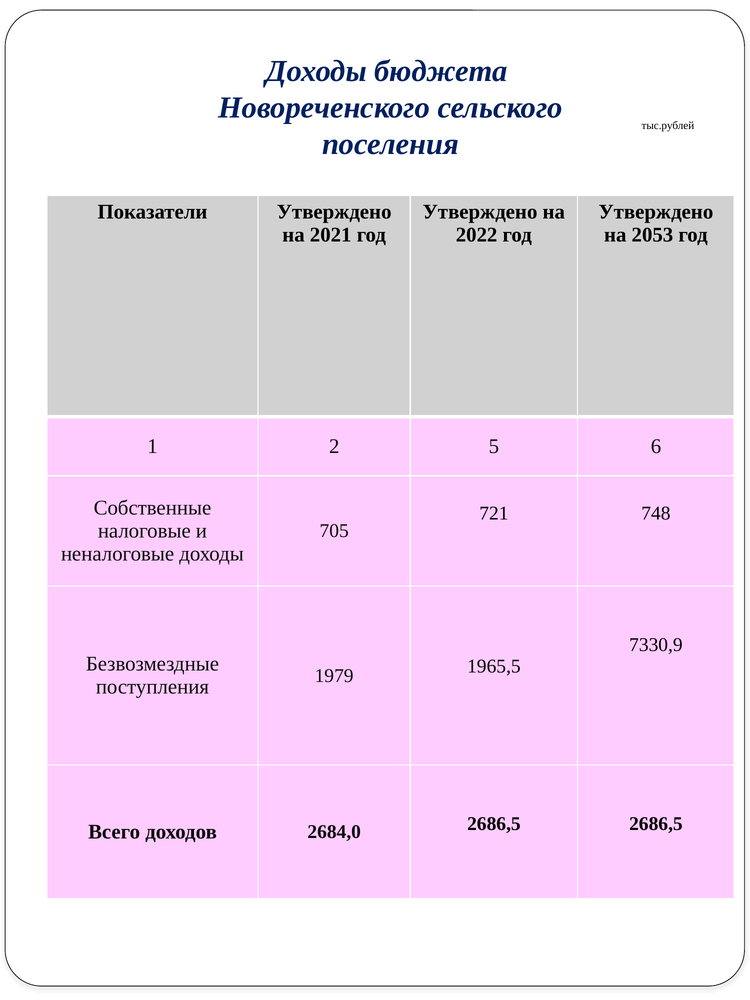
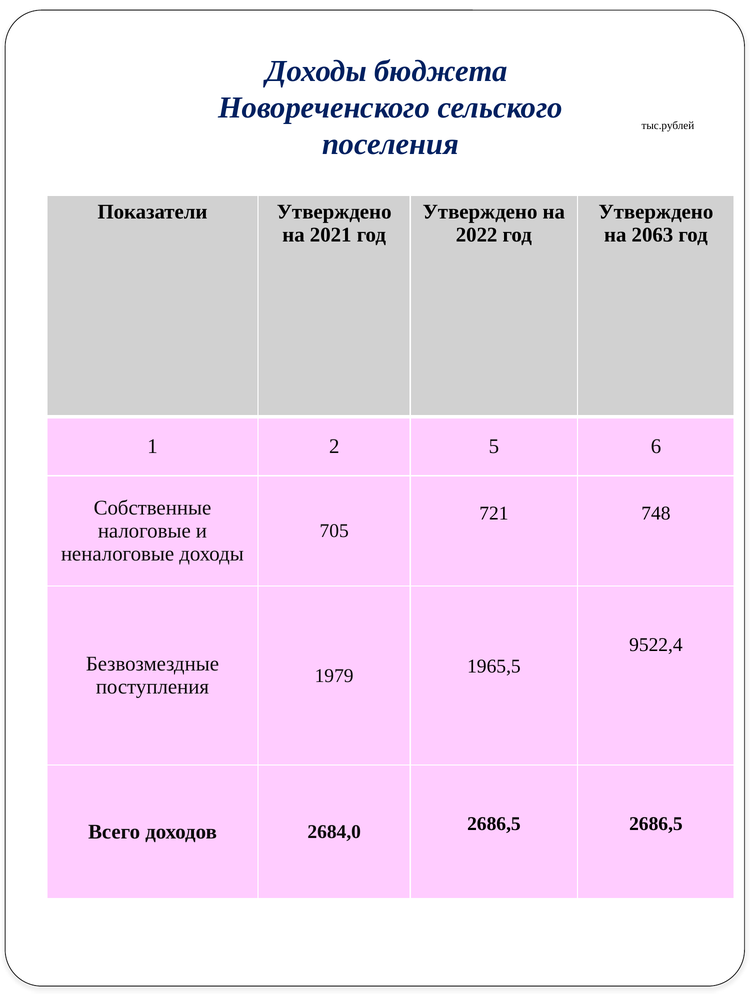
2053: 2053 -> 2063
7330,9: 7330,9 -> 9522,4
